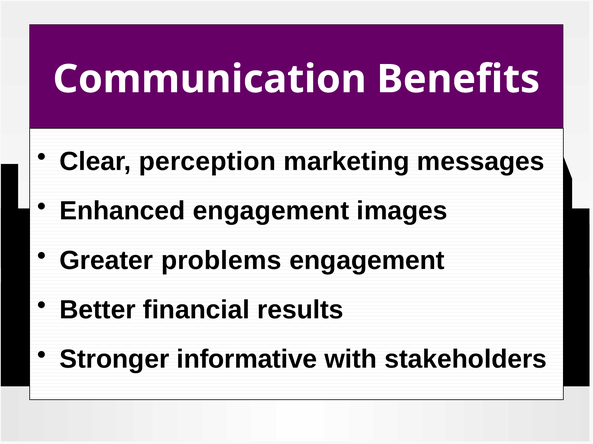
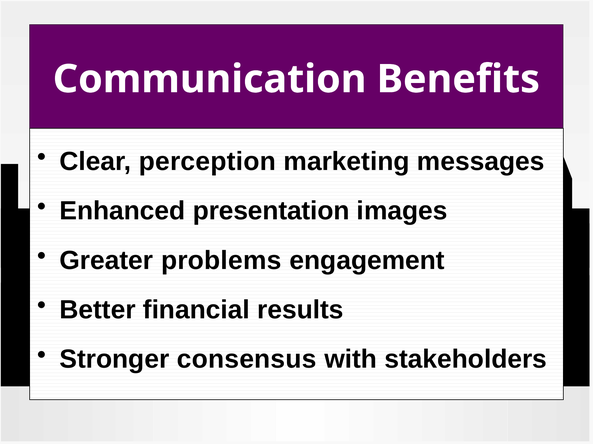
Enhanced engagement: engagement -> presentation
informative: informative -> consensus
